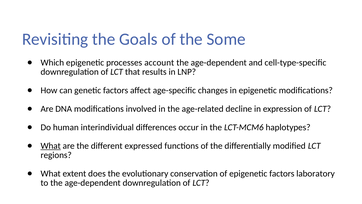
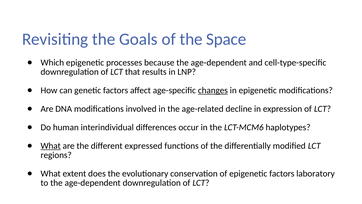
Some: Some -> Space
account: account -> because
changes underline: none -> present
